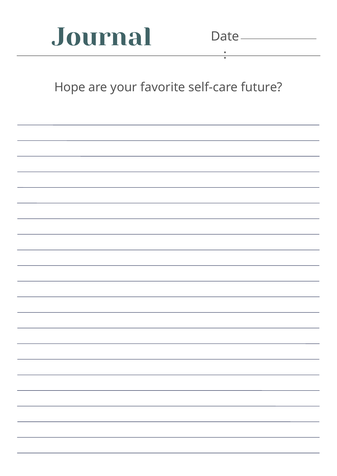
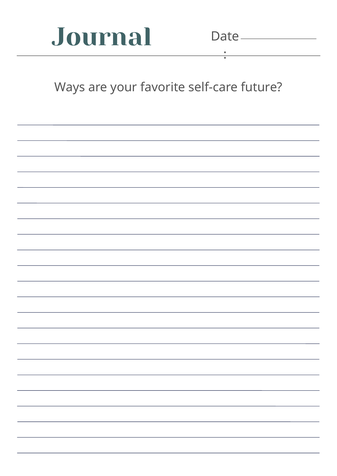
Hope: Hope -> Ways
